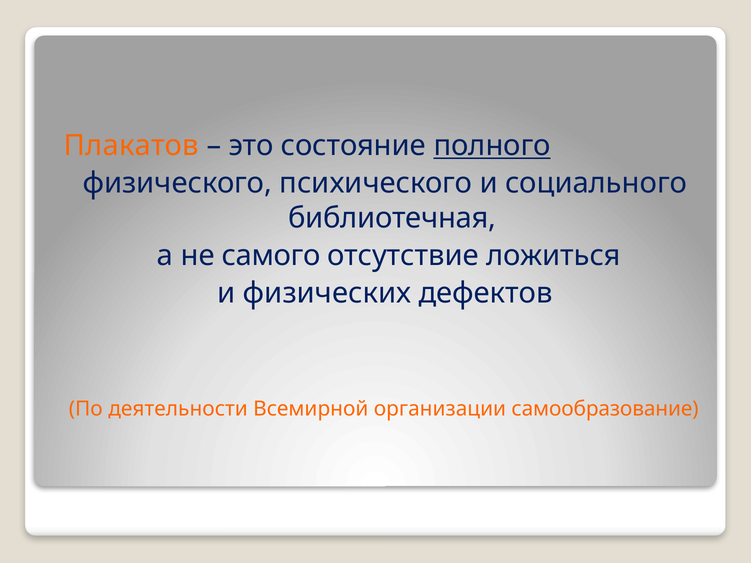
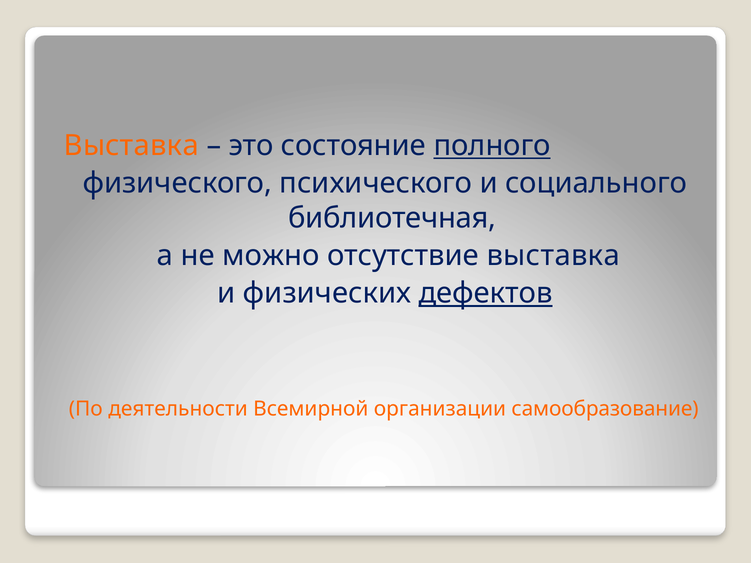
Плакатов at (131, 146): Плакатов -> Выставка
самого: самого -> можно
отсутствие ложиться: ложиться -> выставка
дефектов underline: none -> present
